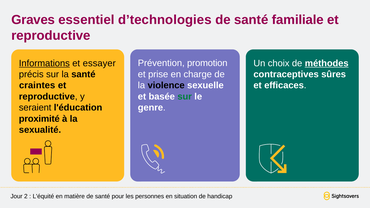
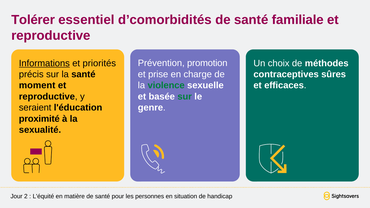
Graves: Graves -> Tolérer
d’technologies: d’technologies -> d’comorbidités
essayer: essayer -> priorités
méthodes underline: present -> none
violence colour: black -> green
craintes: craintes -> moment
